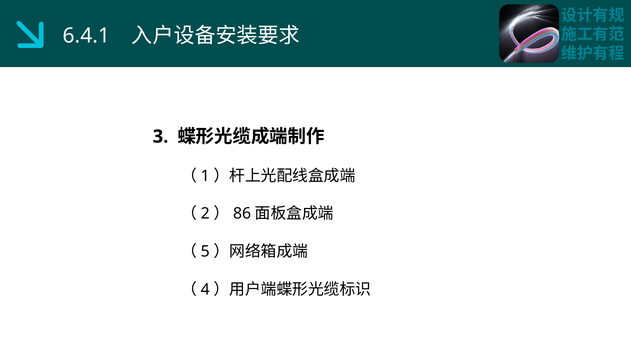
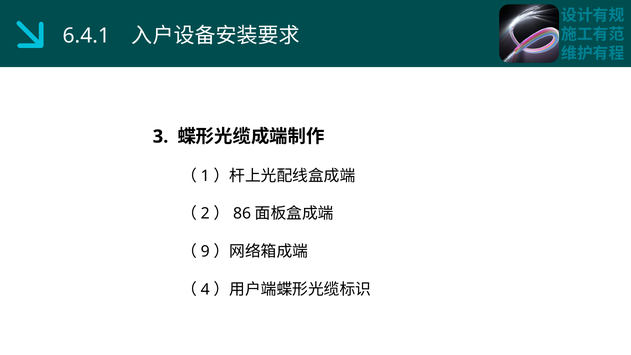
5: 5 -> 9
